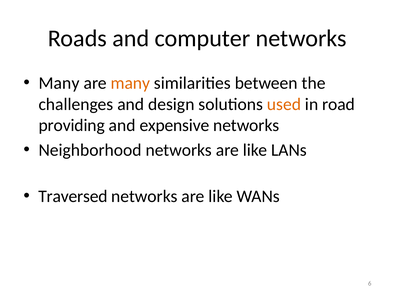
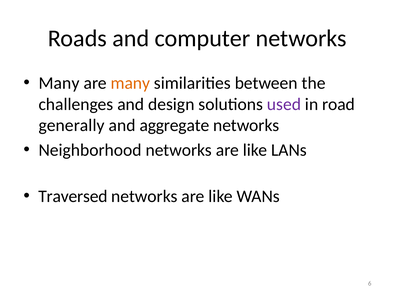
used colour: orange -> purple
providing: providing -> generally
expensive: expensive -> aggregate
